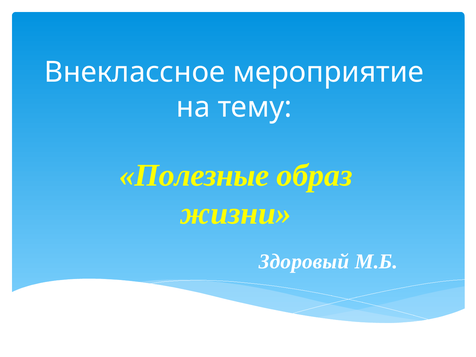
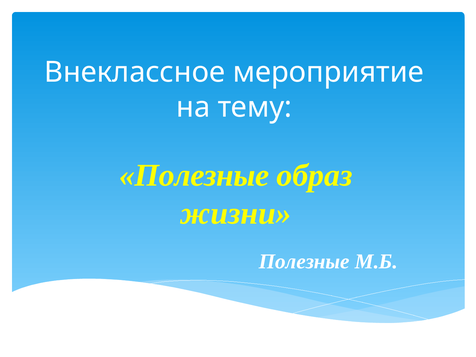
Здоровый at (304, 261): Здоровый -> Полезные
